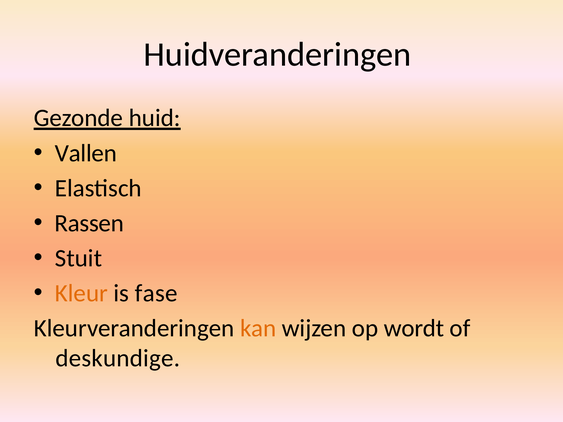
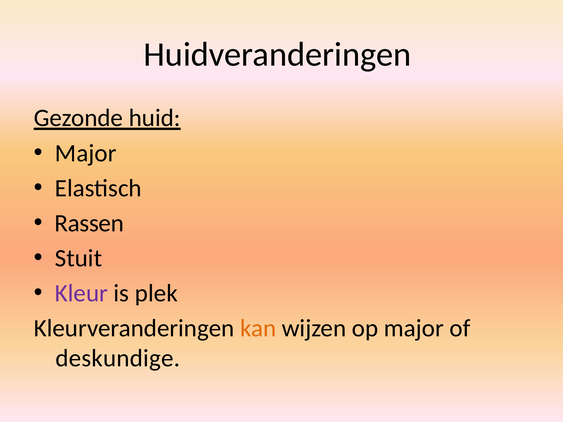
Vallen at (86, 153): Vallen -> Major
Kleur colour: orange -> purple
fase: fase -> plek
op wordt: wordt -> major
